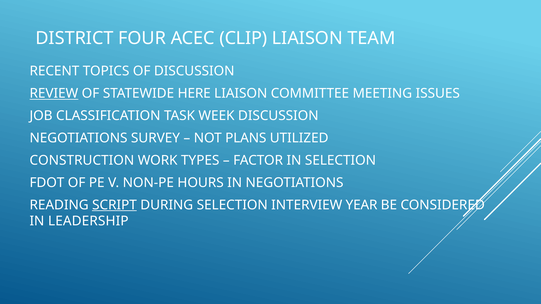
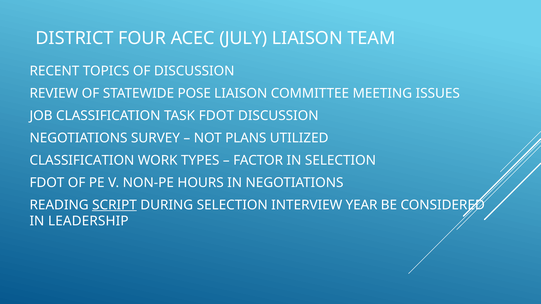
CLIP: CLIP -> JULY
REVIEW underline: present -> none
HERE: HERE -> POSE
TASK WEEK: WEEK -> FDOT
CONSTRUCTION at (82, 160): CONSTRUCTION -> CLASSIFICATION
